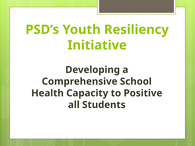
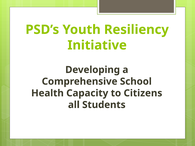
Positive: Positive -> Citizens
